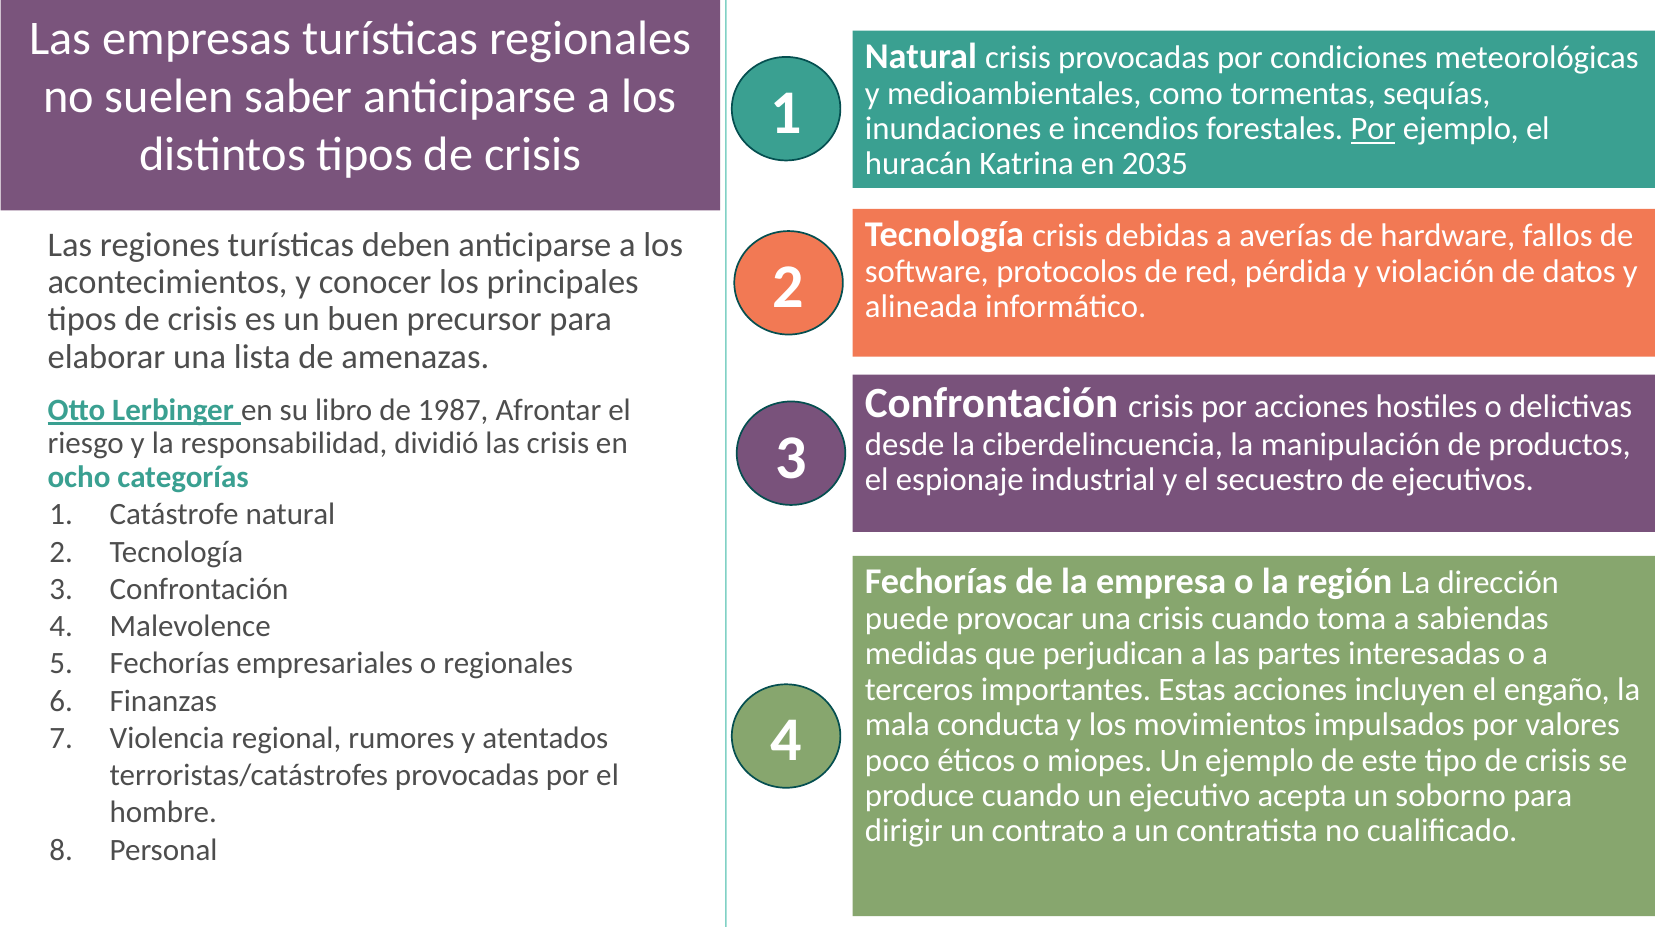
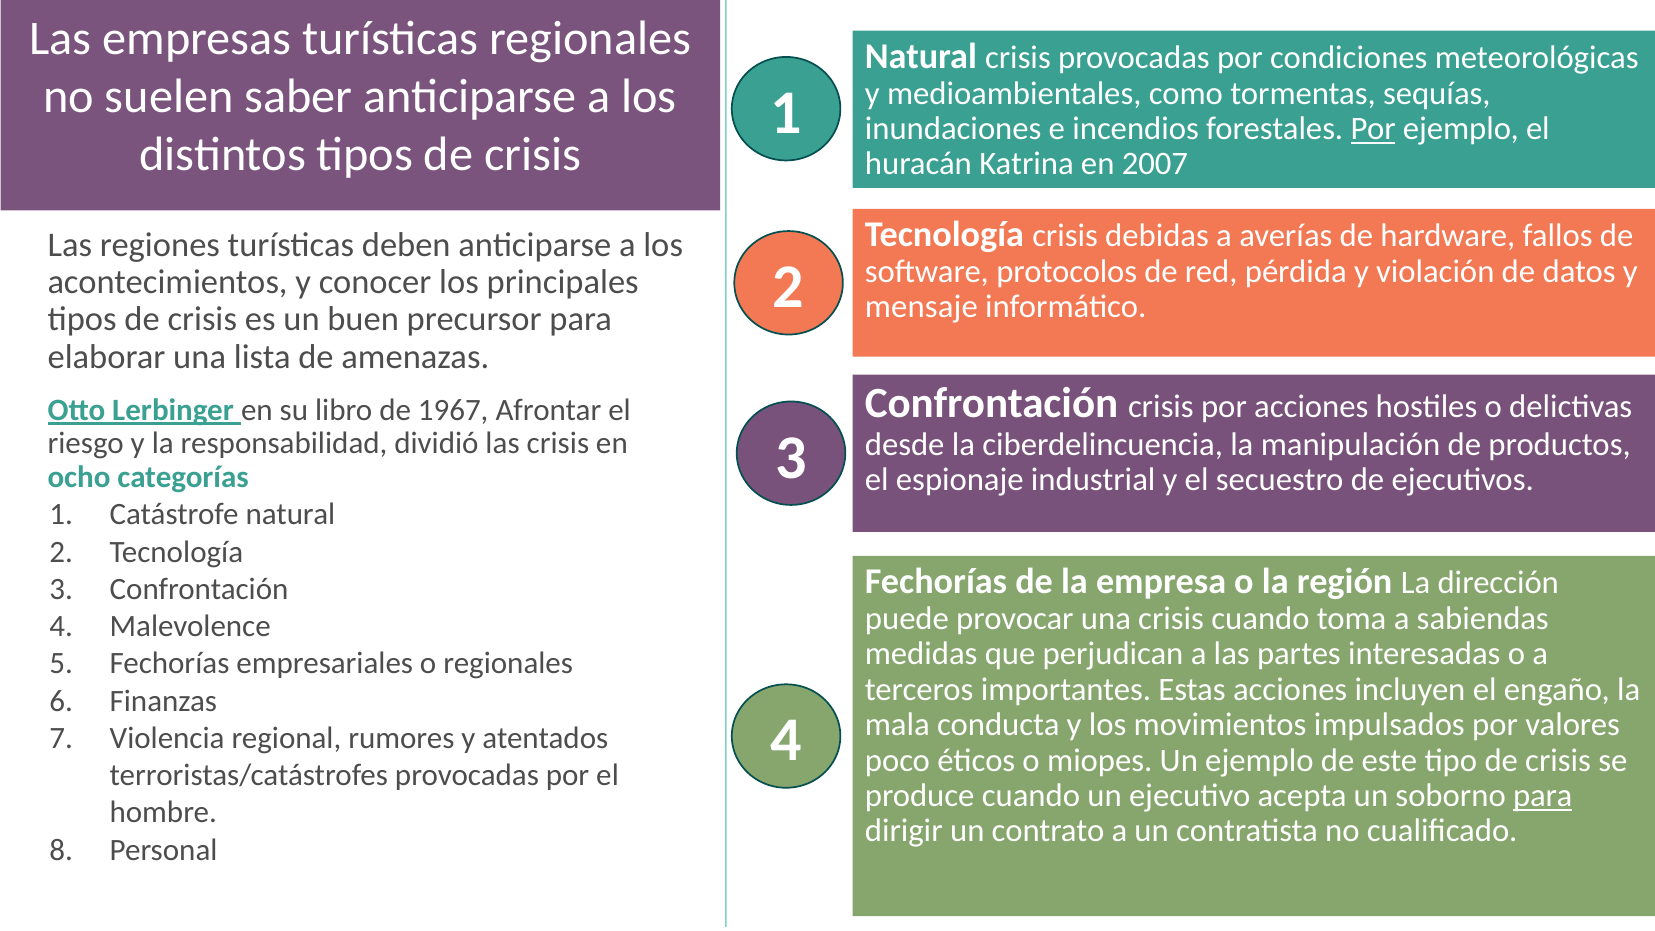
2035: 2035 -> 2007
alineada: alineada -> mensaje
1987: 1987 -> 1967
para at (1543, 796) underline: none -> present
